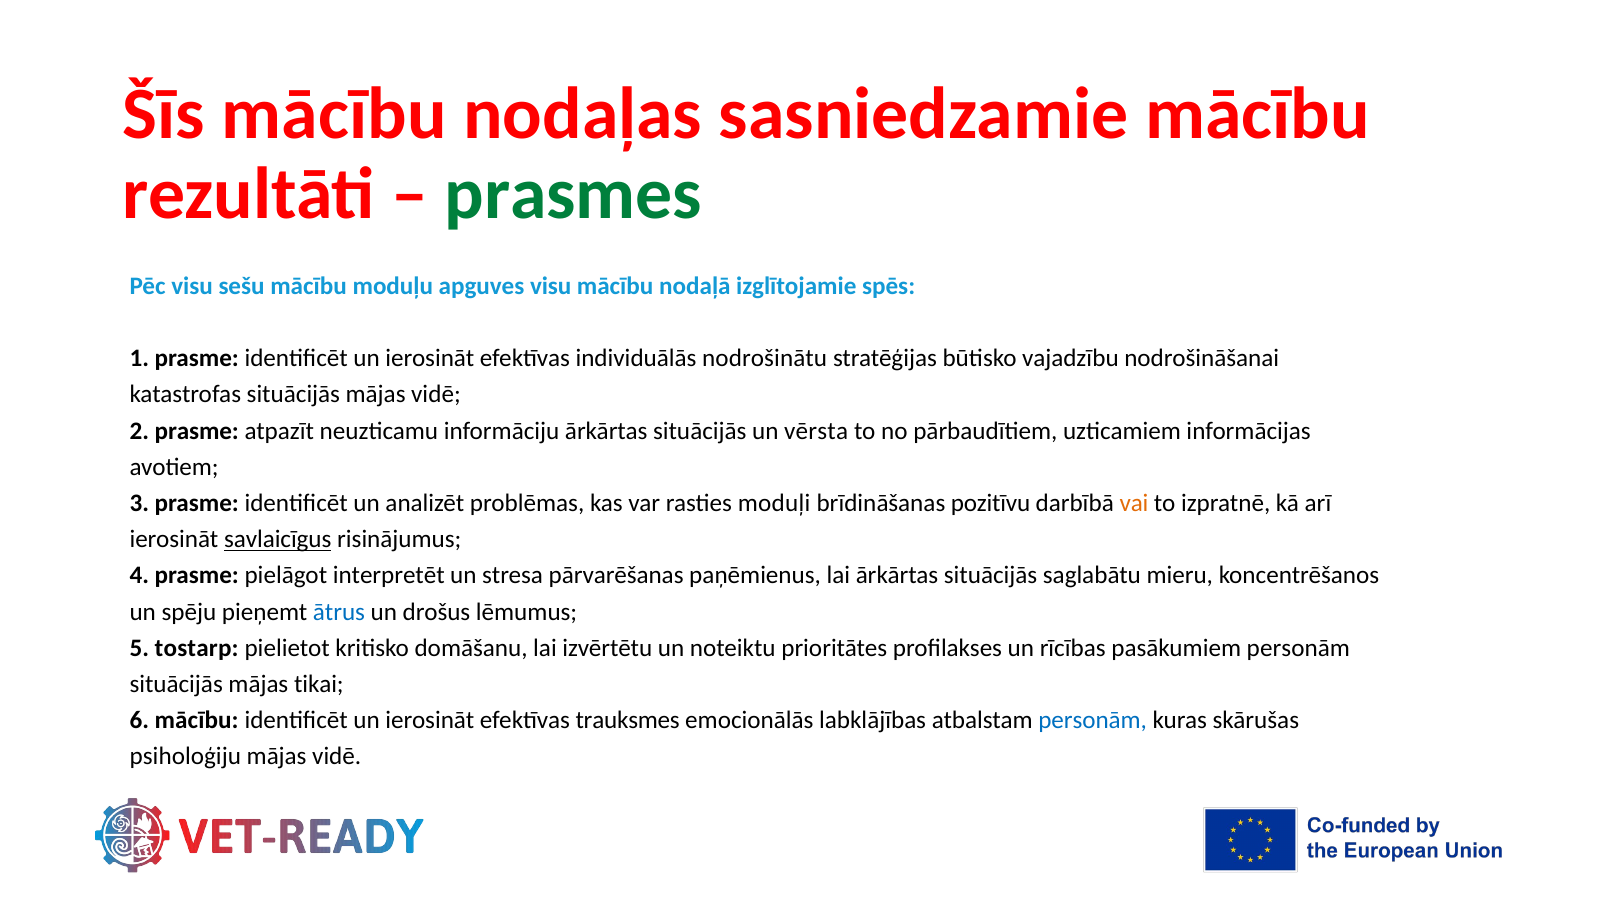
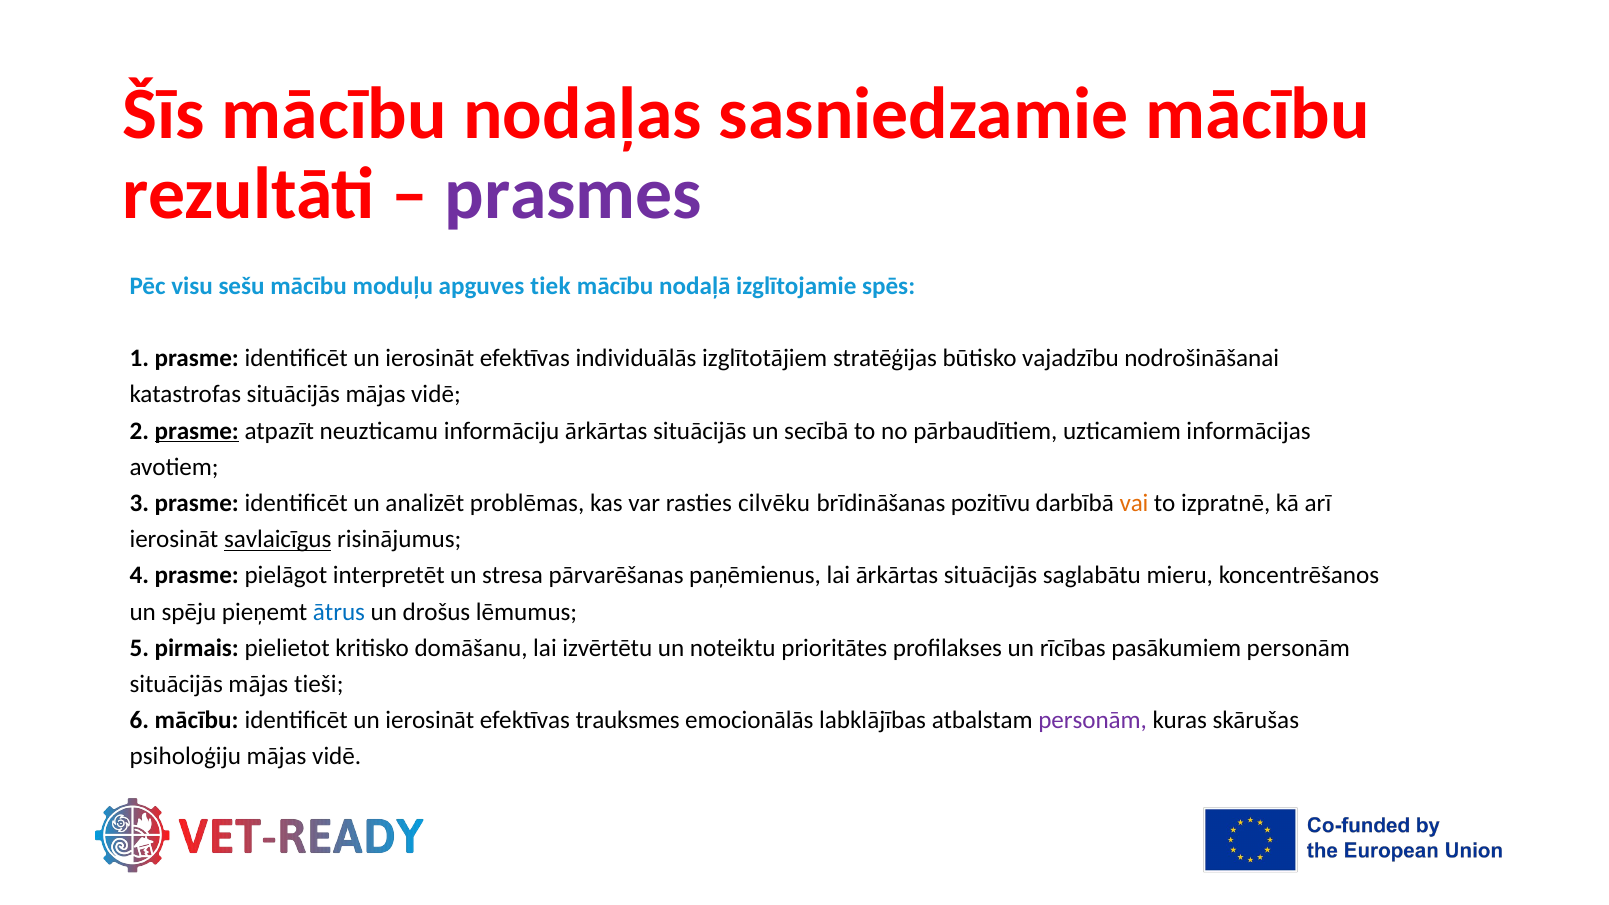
prasmes colour: green -> purple
apguves visu: visu -> tiek
nodrošinātu: nodrošinātu -> izglītotājiem
prasme at (197, 431) underline: none -> present
vērsta: vērsta -> secībā
moduļi: moduļi -> cilvēku
tostarp: tostarp -> pirmais
tikai: tikai -> tieši
personām at (1093, 721) colour: blue -> purple
